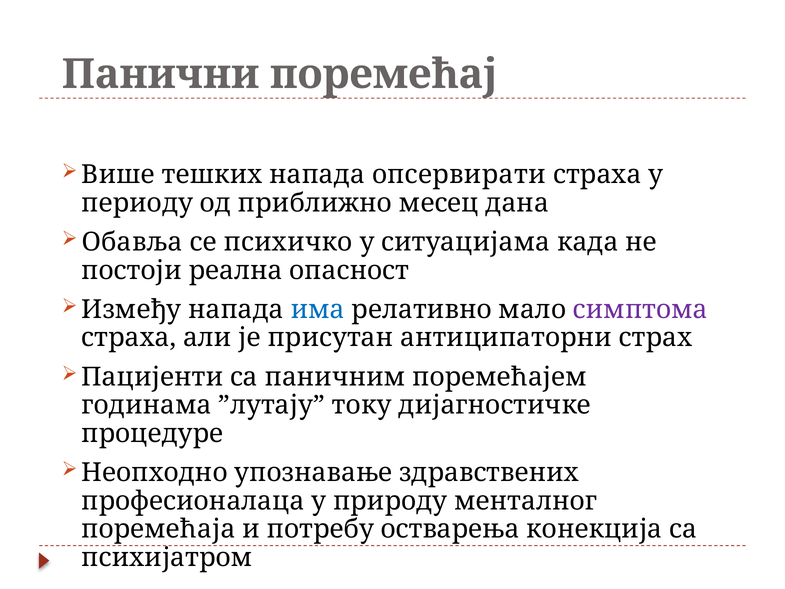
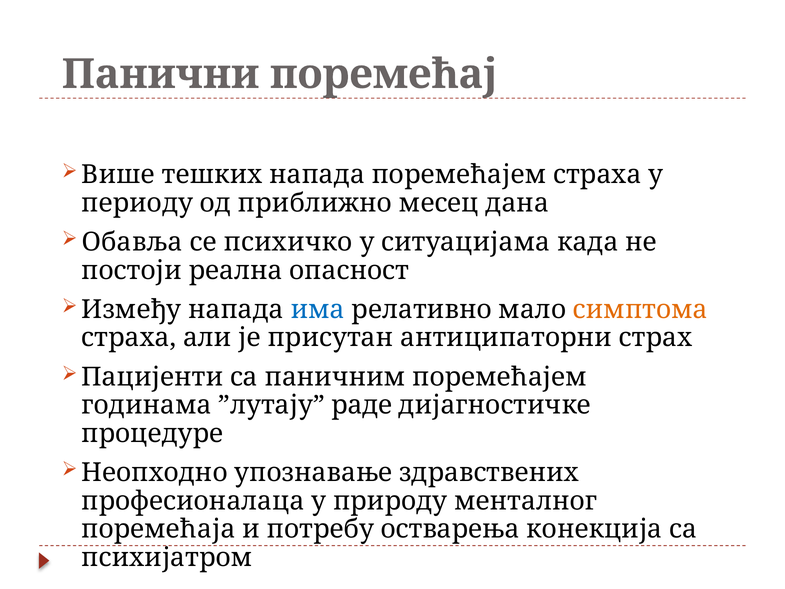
напада опсервирати: опсервирати -> поремећајем
симптома colour: purple -> orange
току: току -> раде
